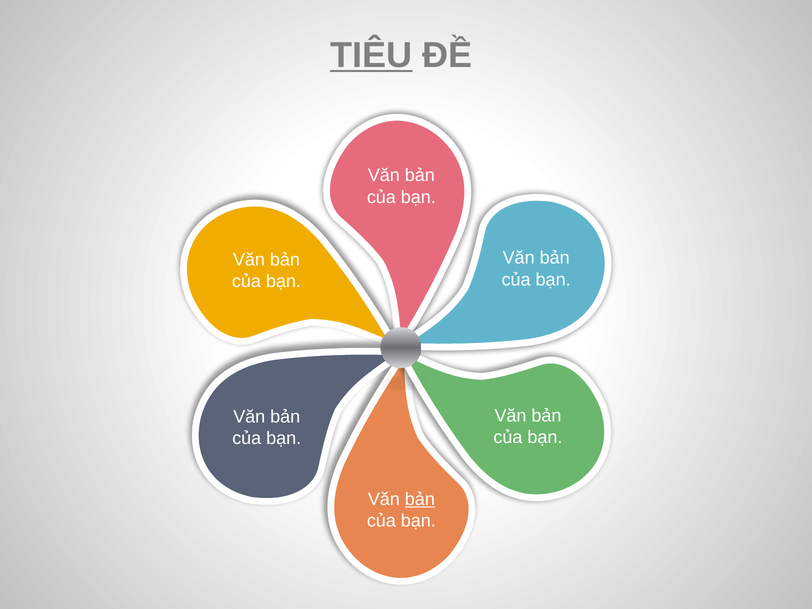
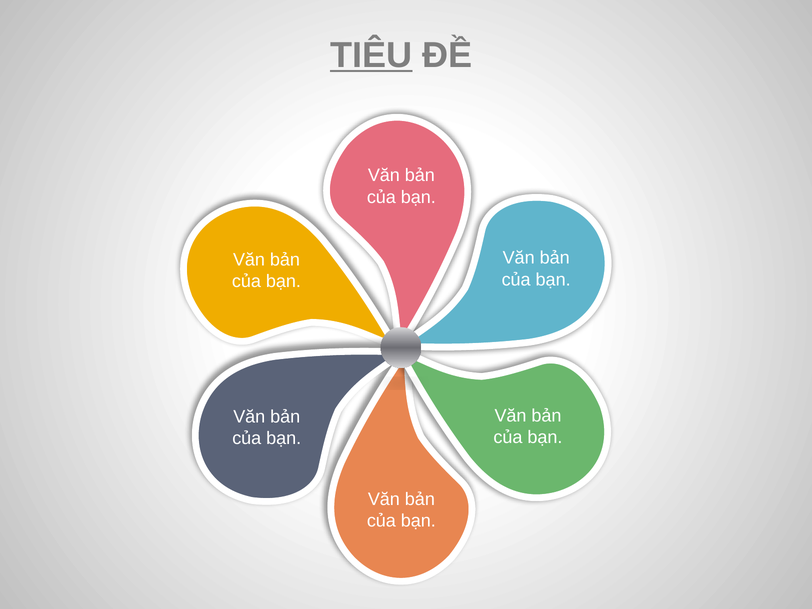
bản at (420, 499) underline: present -> none
